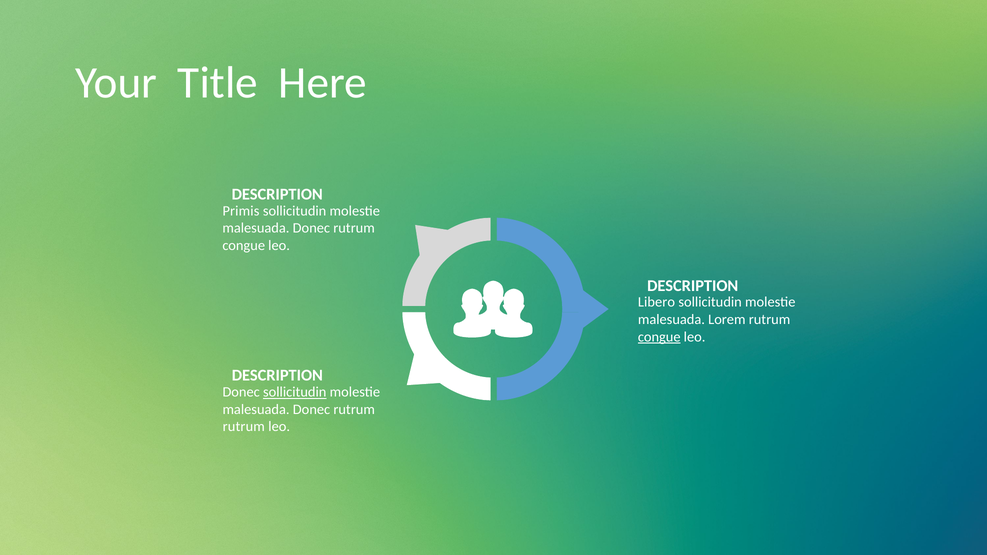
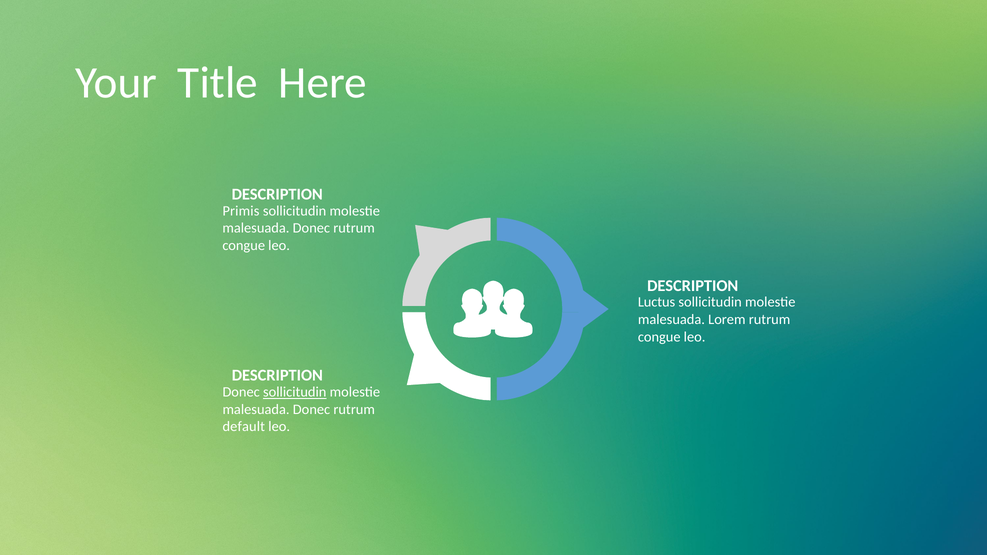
Libero: Libero -> Luctus
congue at (659, 337) underline: present -> none
rutrum at (244, 427): rutrum -> default
